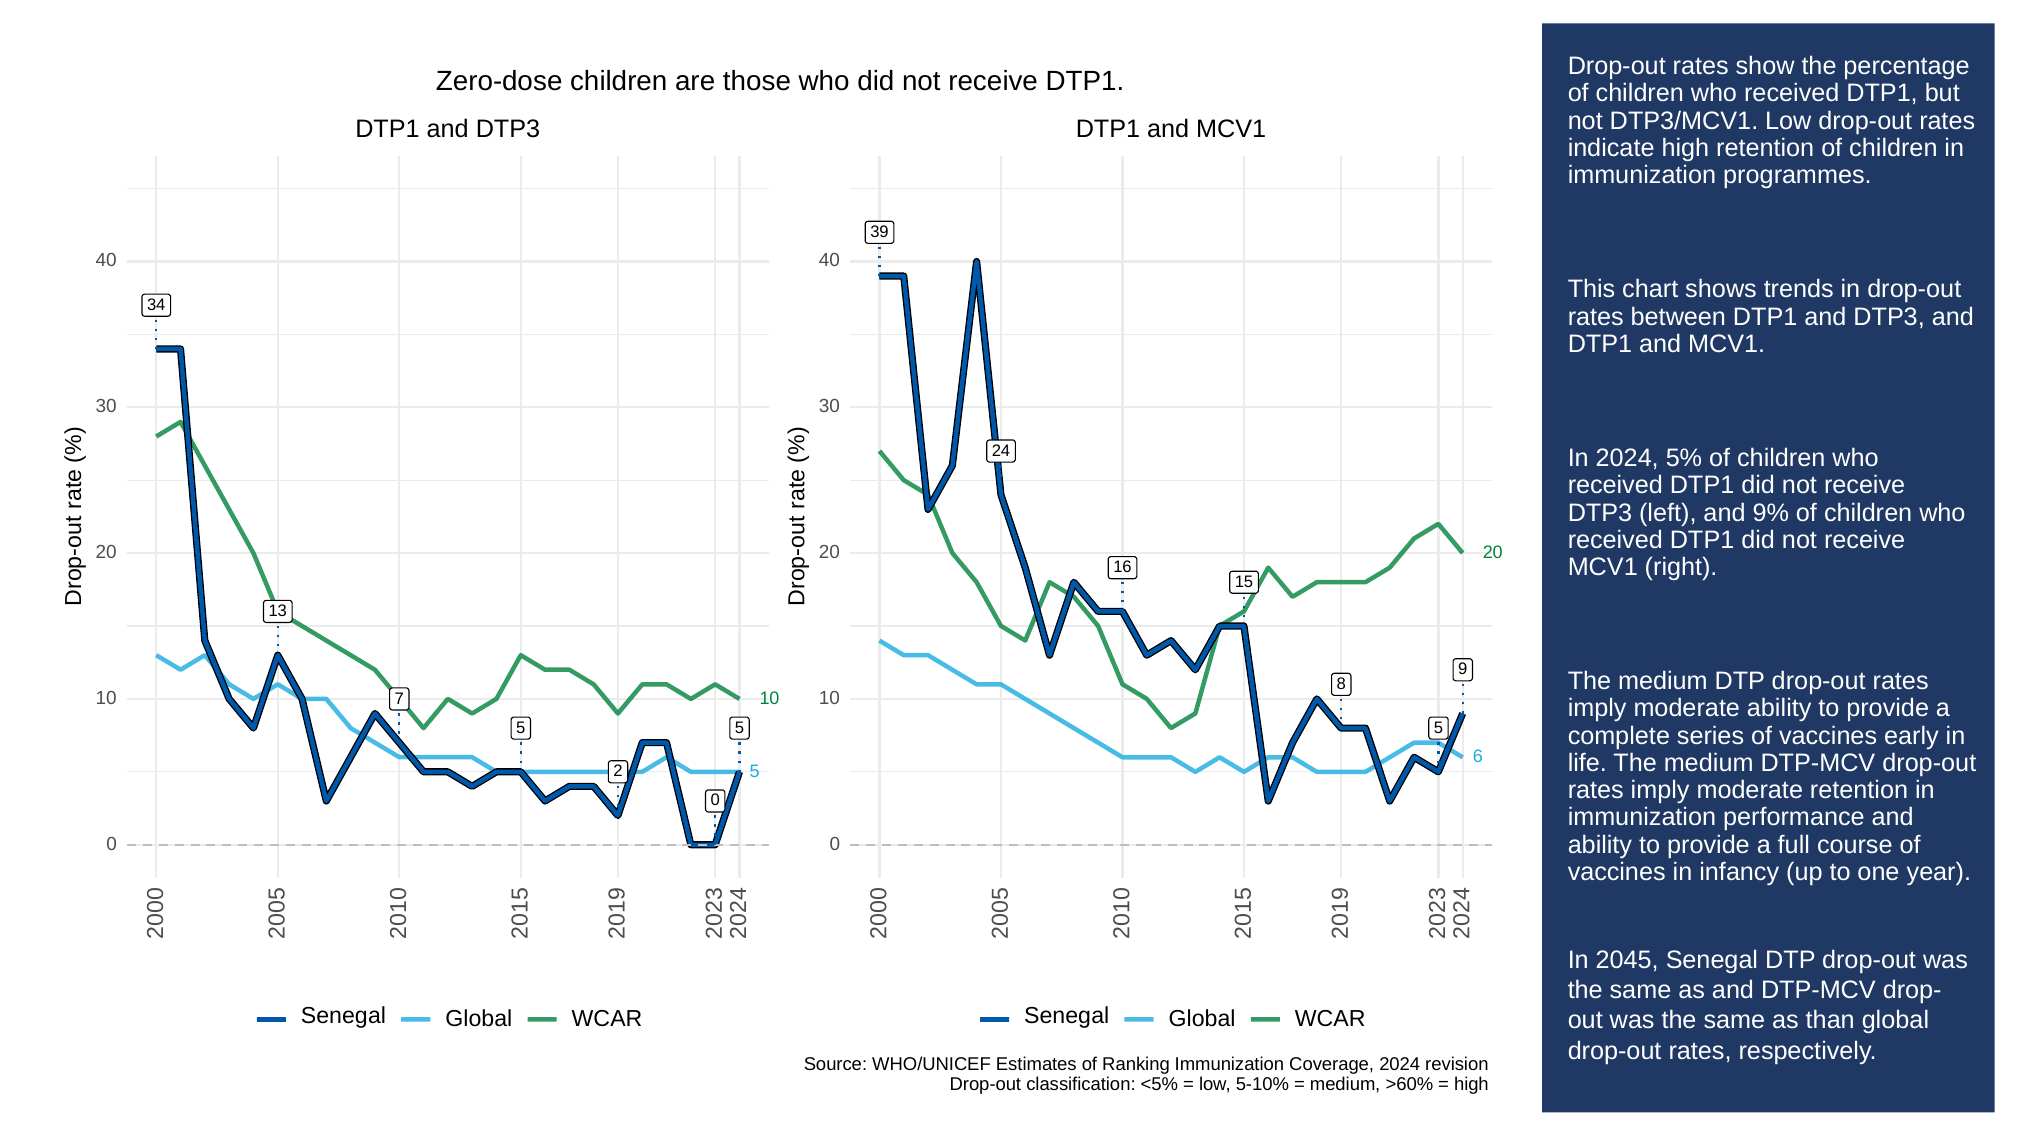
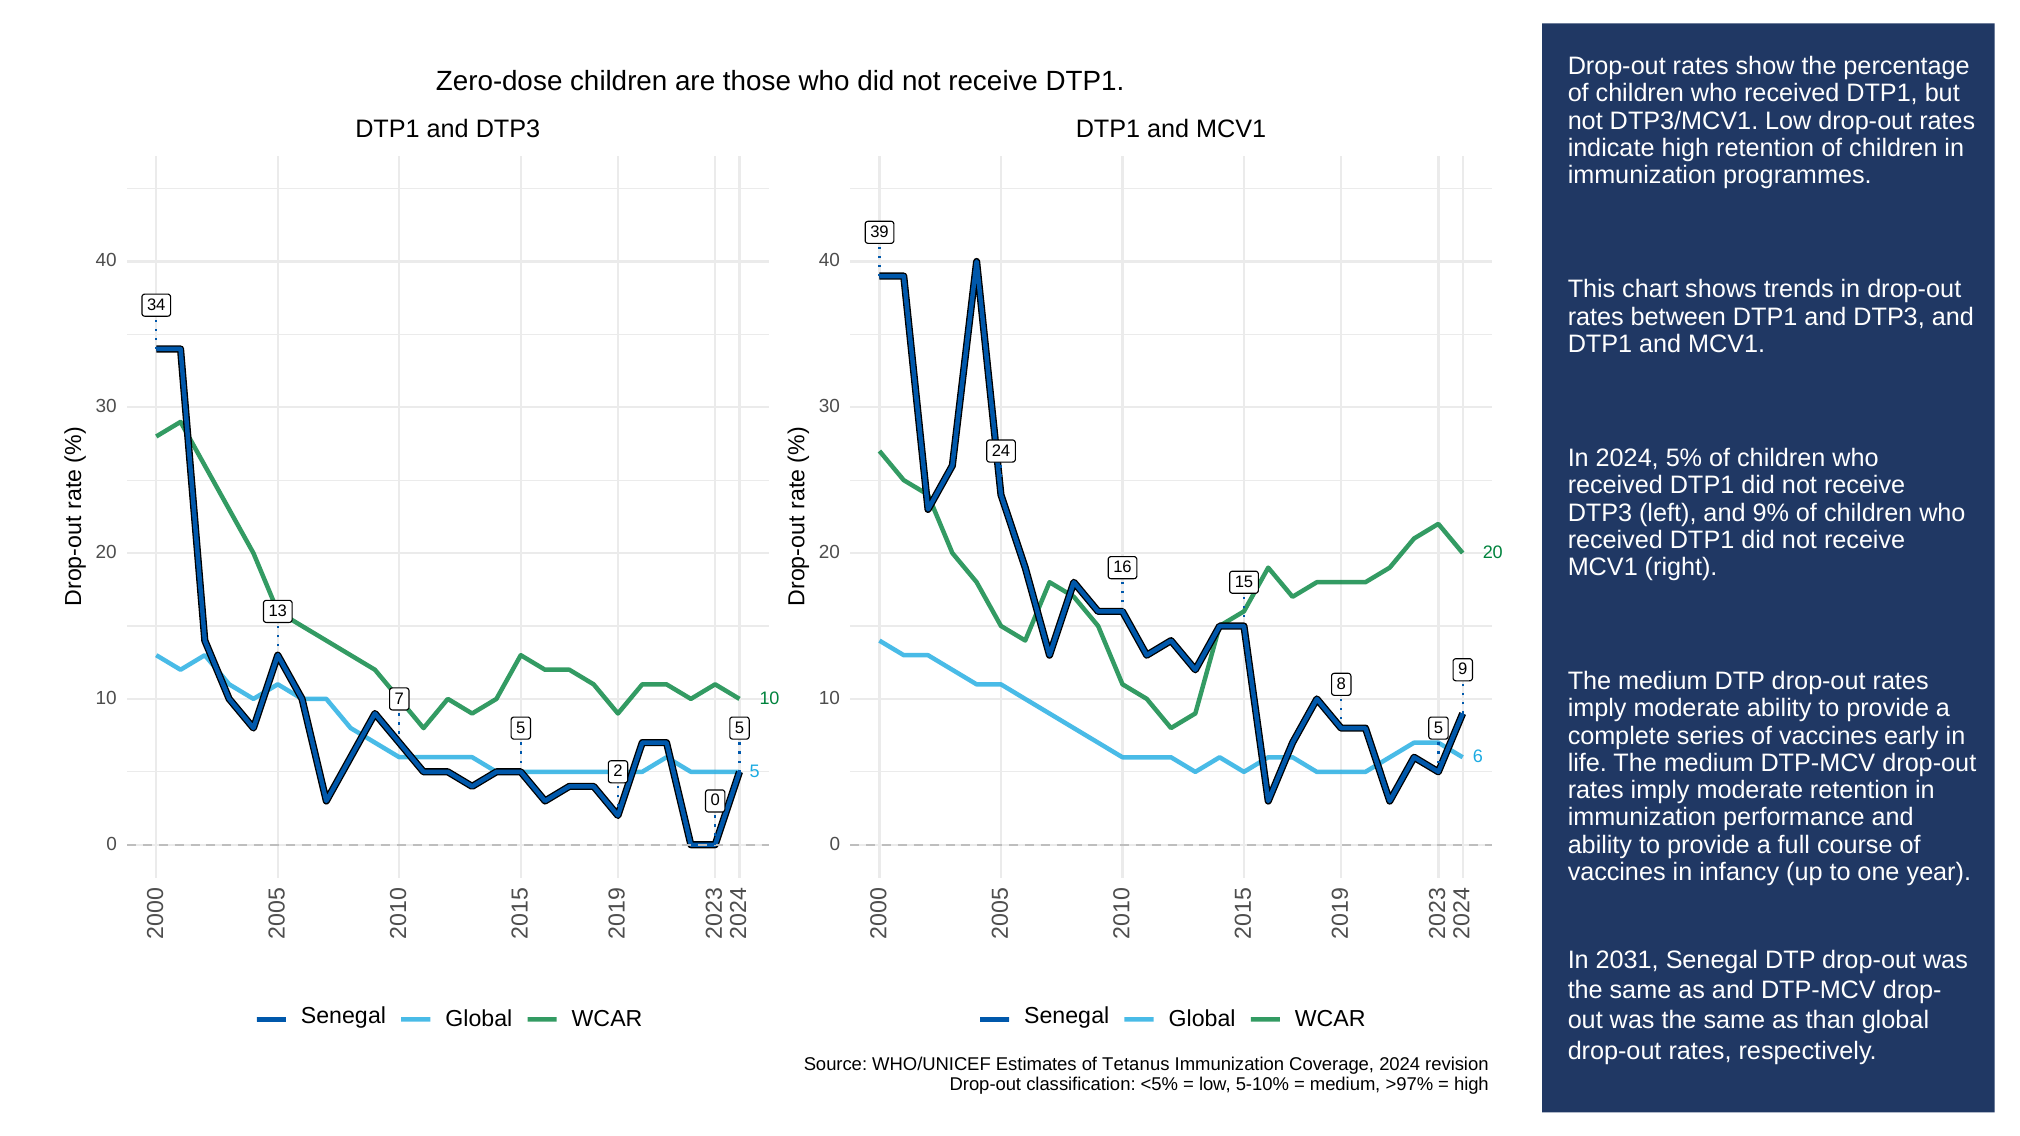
2045: 2045 -> 2031
Ranking: Ranking -> Tetanus
>60%: >60% -> >97%
